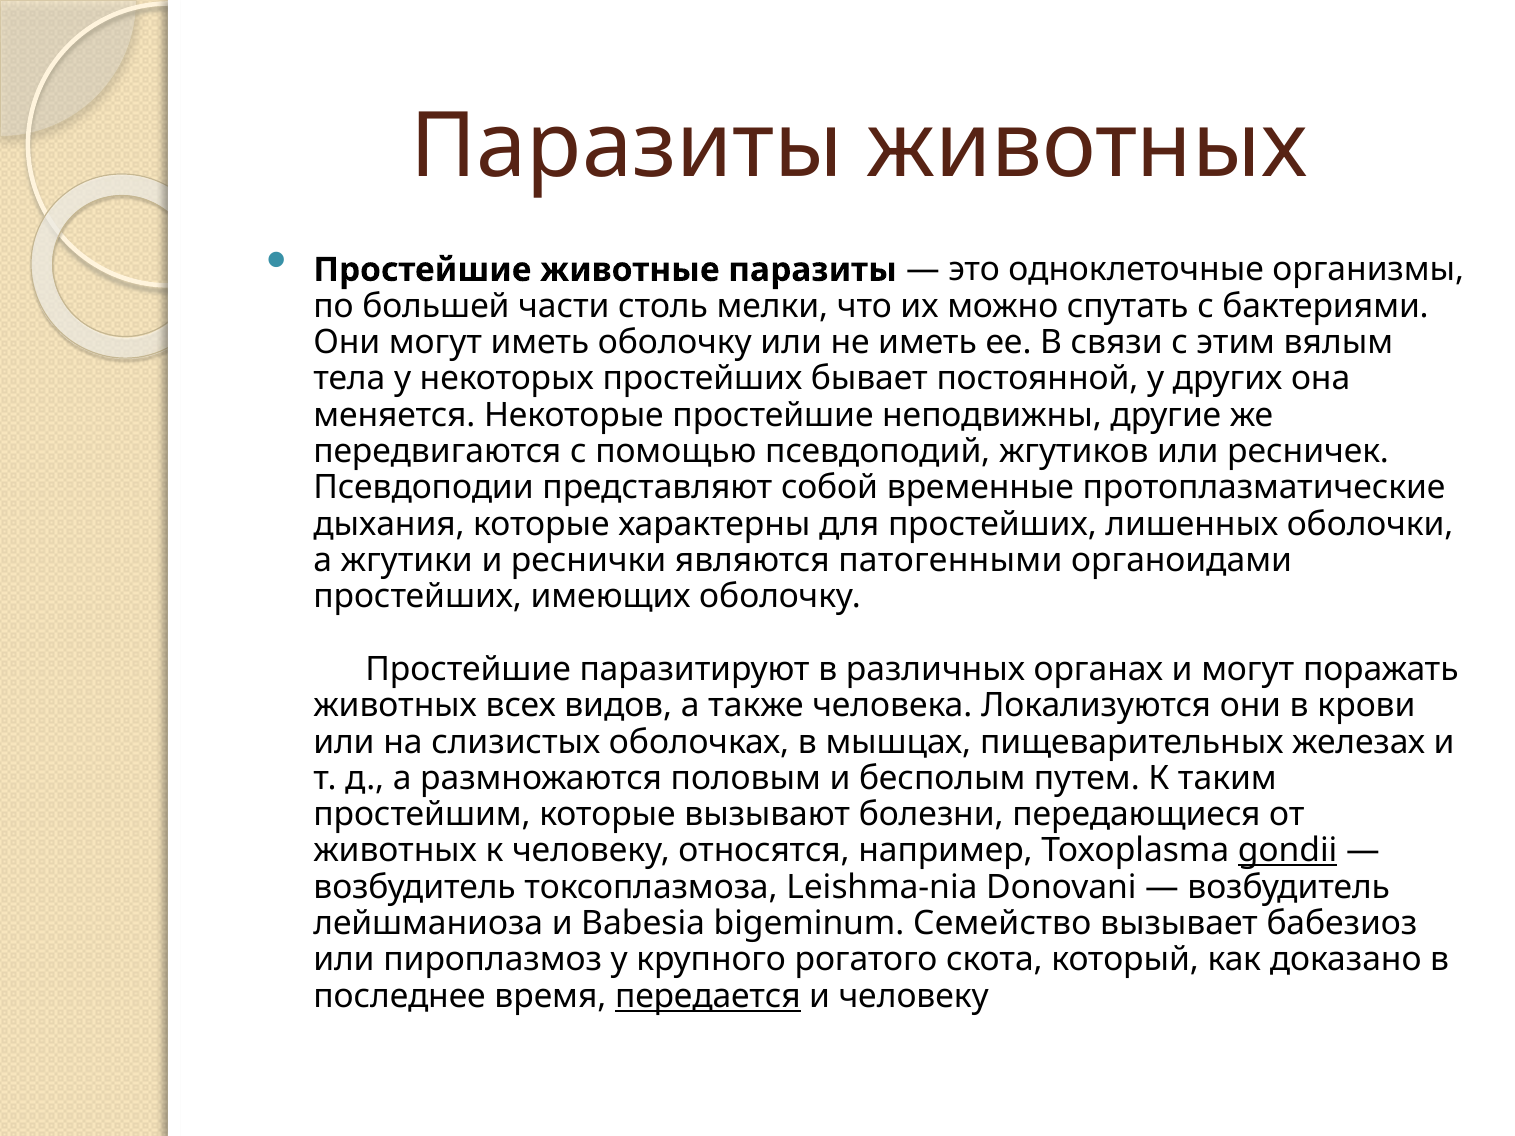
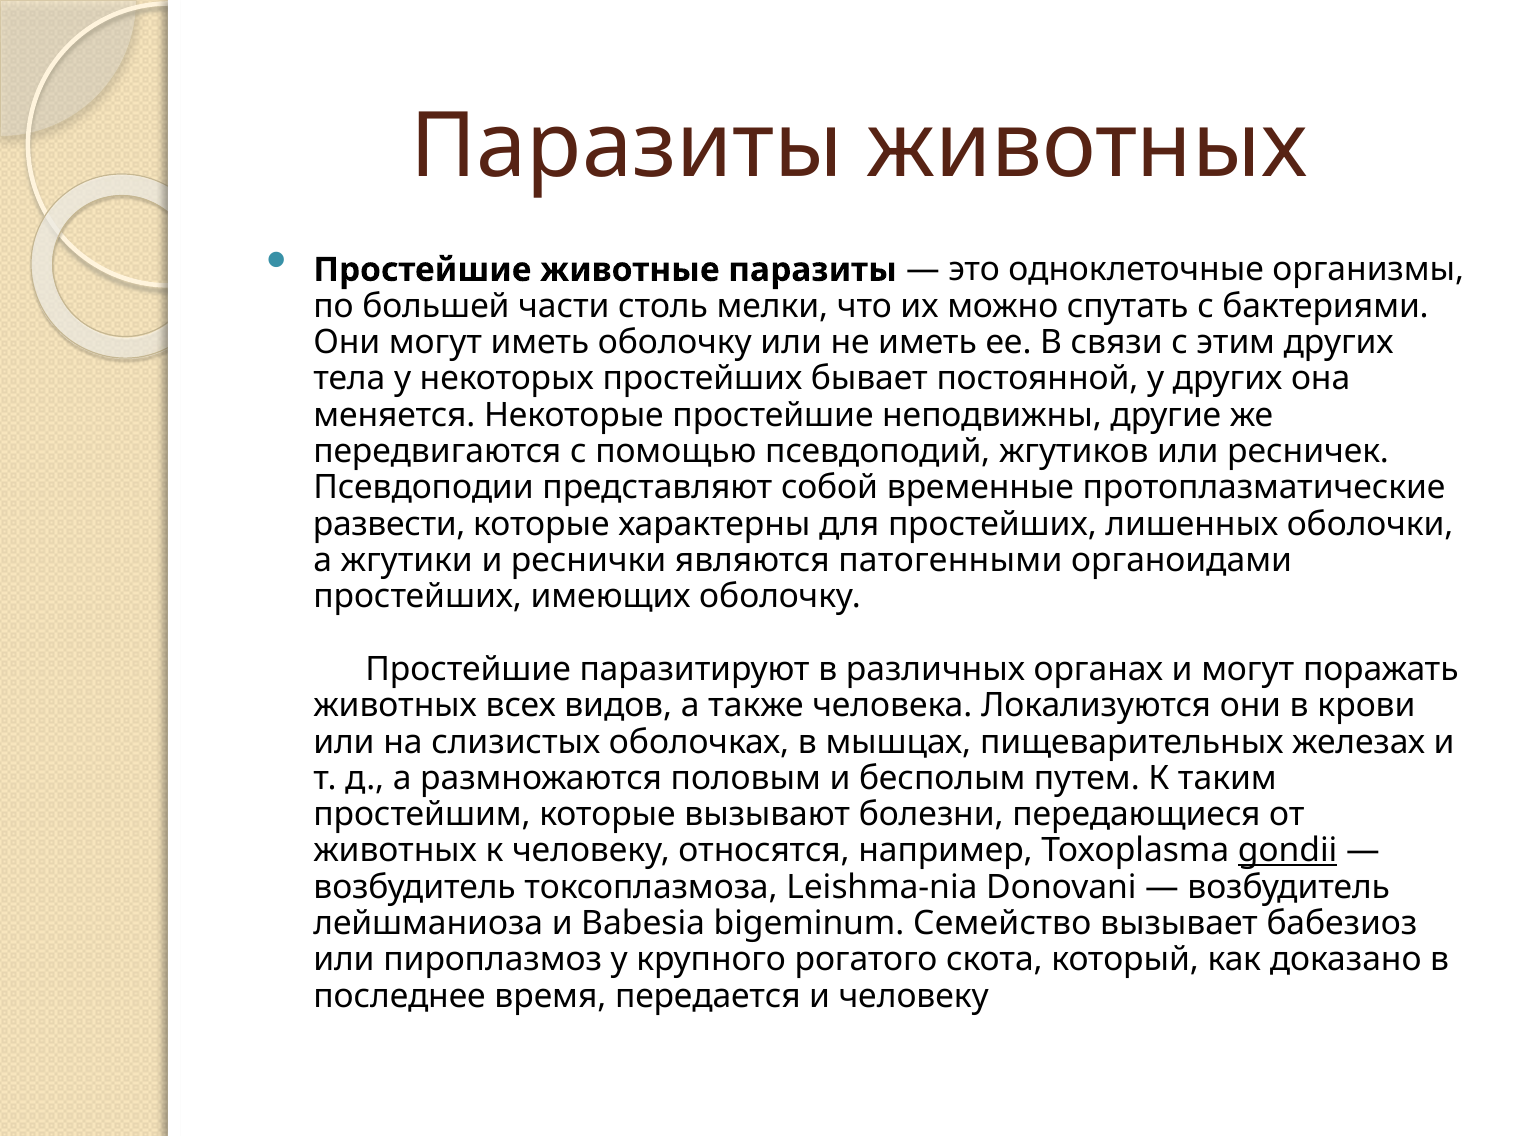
этим вялым: вялым -> других
дыхания: дыхания -> развести
передается underline: present -> none
